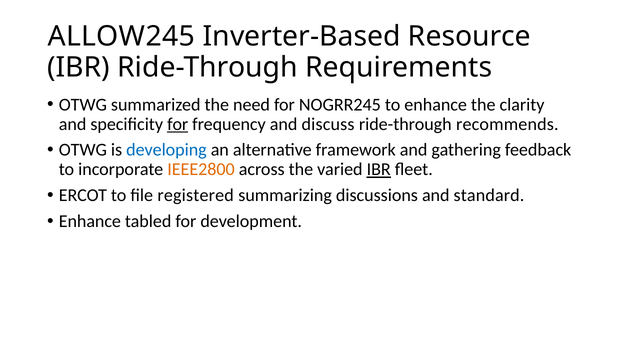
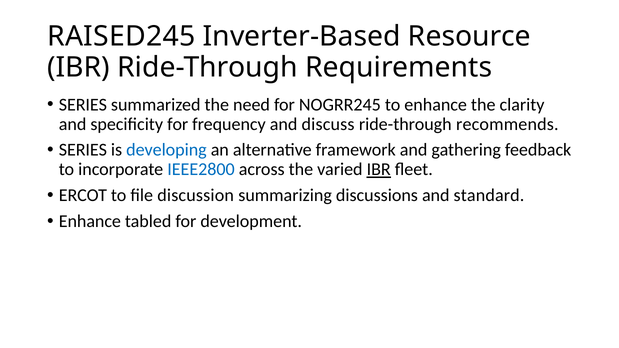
ALLOW245: ALLOW245 -> RAISED245
OTWG at (83, 105): OTWG -> SERIES
for at (178, 124) underline: present -> none
OTWG at (83, 150): OTWG -> SERIES
IEEE2800 colour: orange -> blue
registered: registered -> discussion
